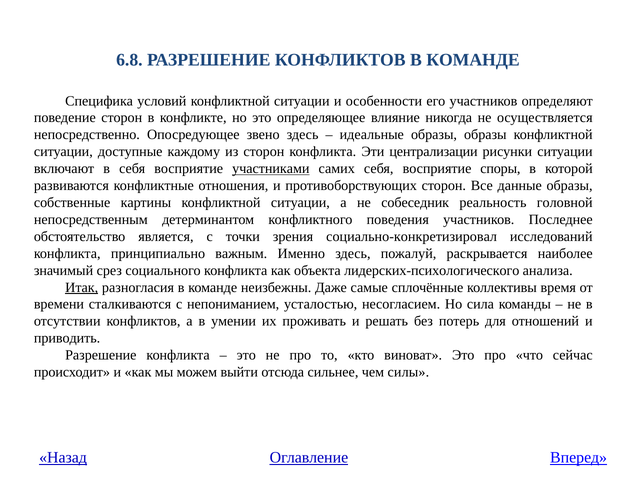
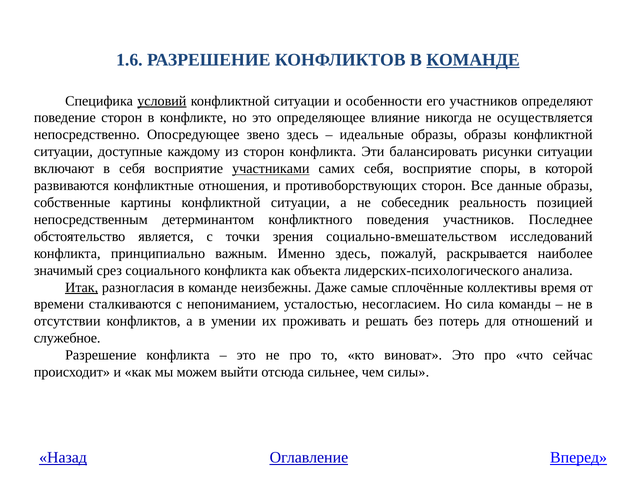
6.8: 6.8 -> 1.6
КОМАНДЕ at (473, 60) underline: none -> present
условий underline: none -> present
централизации: централизации -> балансировать
головной: головной -> позицией
социально-конкретизировал: социально-конкретизировал -> социально-вмешательством
приводить: приводить -> служебное
